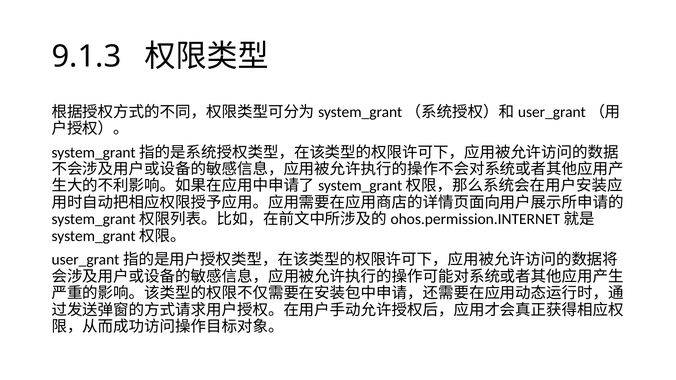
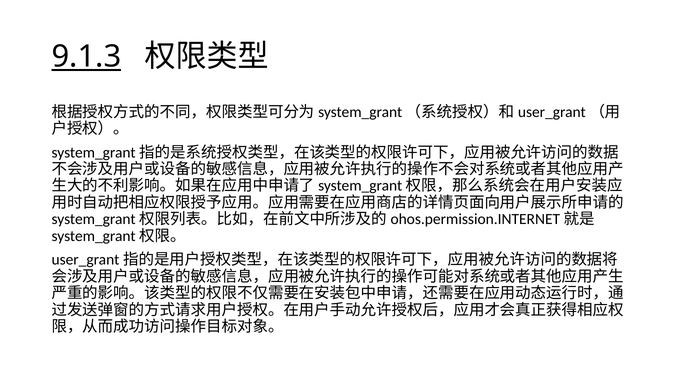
9.1.3 underline: none -> present
